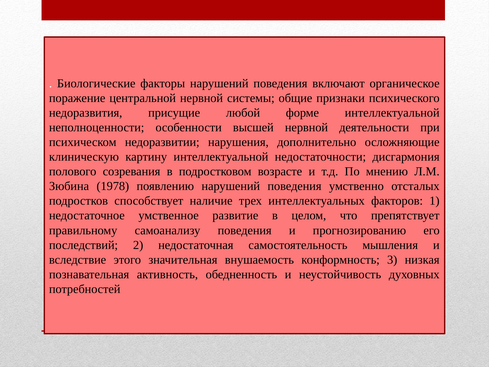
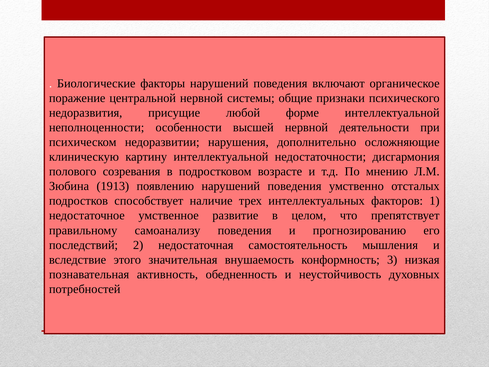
1978: 1978 -> 1913
